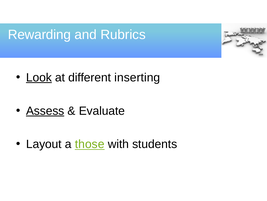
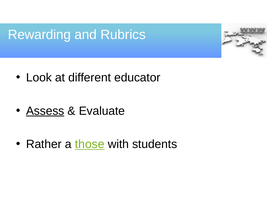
Look underline: present -> none
inserting: inserting -> educator
Layout: Layout -> Rather
